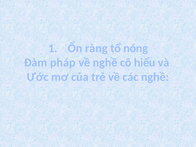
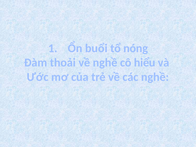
ràng: ràng -> buổi
pháp: pháp -> thoải
